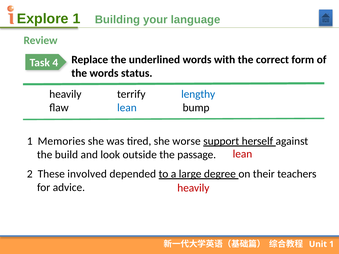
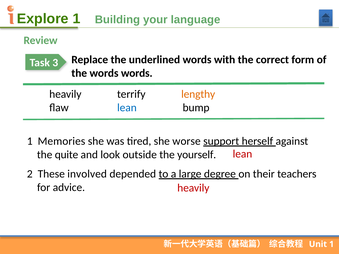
4: 4 -> 3
words status: status -> words
lengthy colour: blue -> orange
build: build -> quite
passage: passage -> yourself
